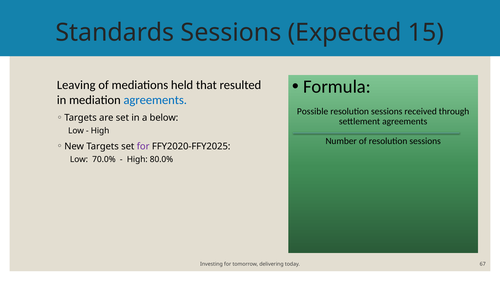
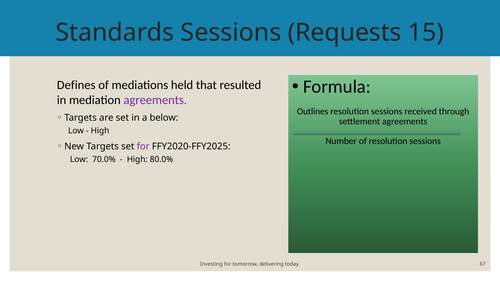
Expected: Expected -> Requests
Leaving: Leaving -> Defines
agreements at (155, 100) colour: blue -> purple
Possible: Possible -> Outlines
